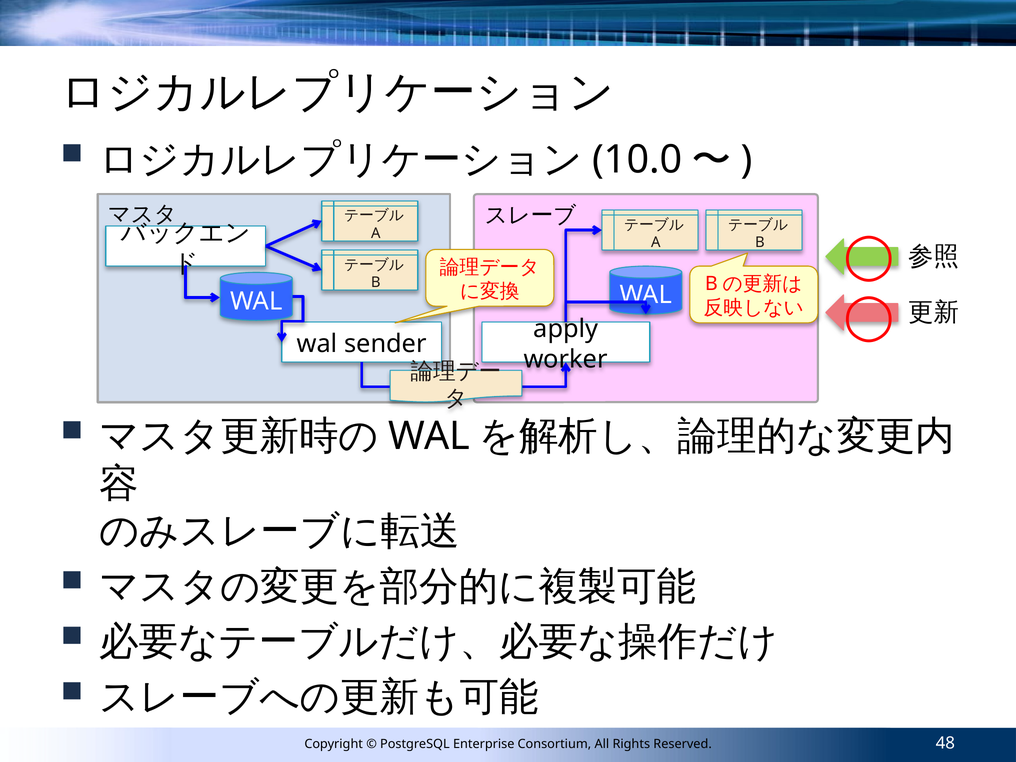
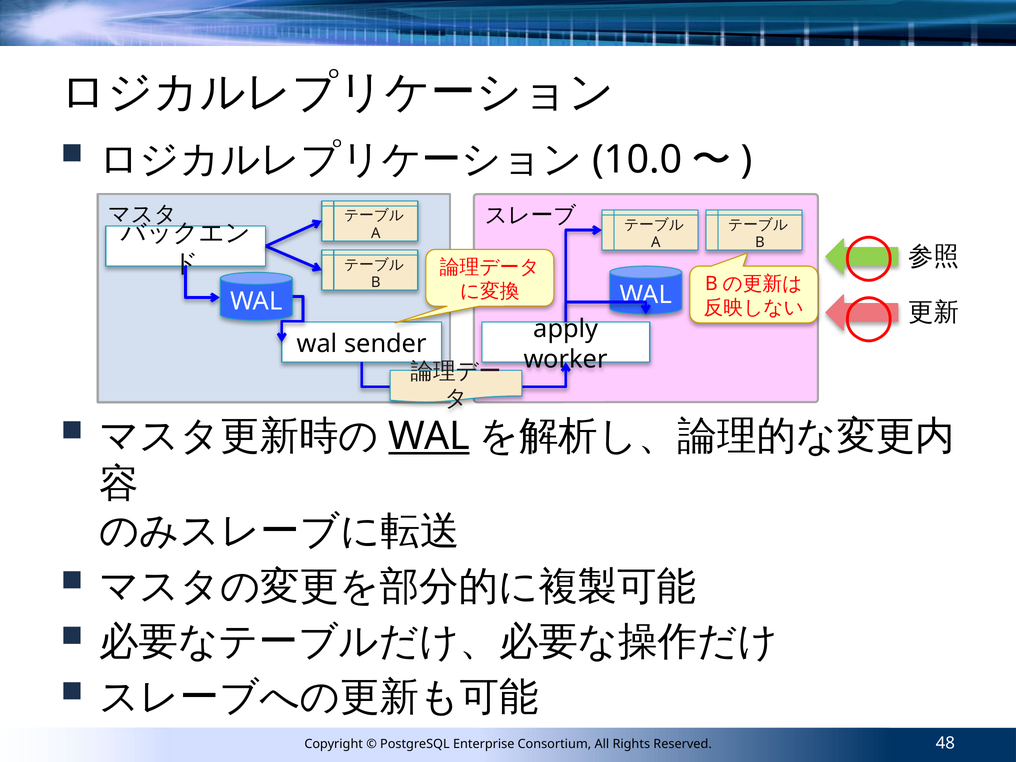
WAL at (429, 436) underline: none -> present
